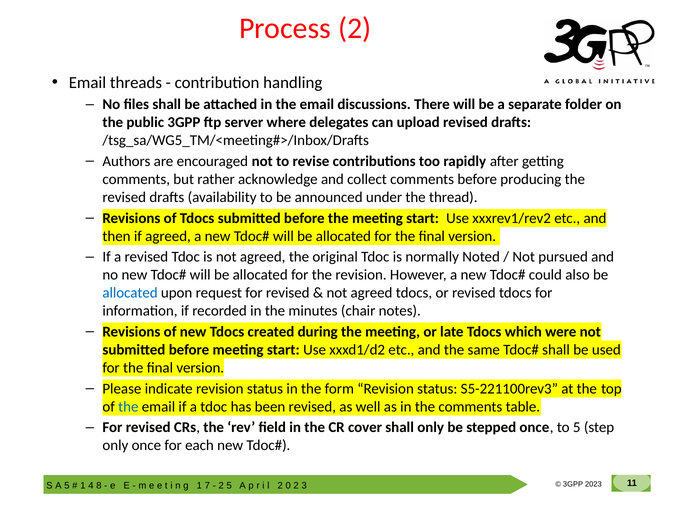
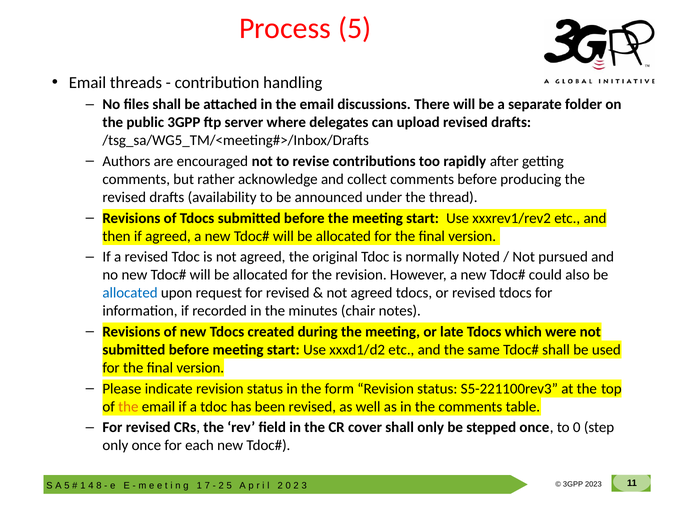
Process 2: 2 -> 5
the at (128, 407) colour: blue -> orange
to 5: 5 -> 0
